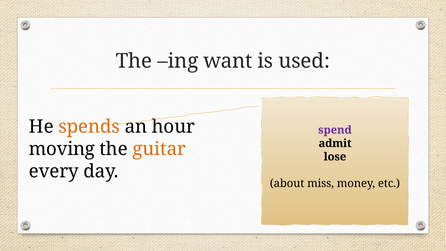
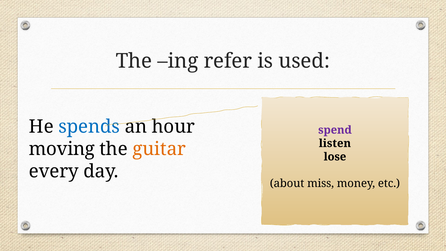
want: want -> refer
spends colour: orange -> blue
admit: admit -> listen
